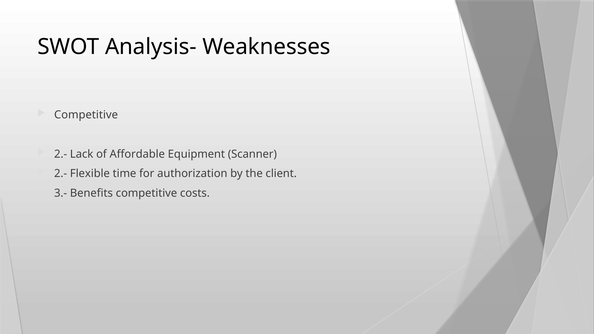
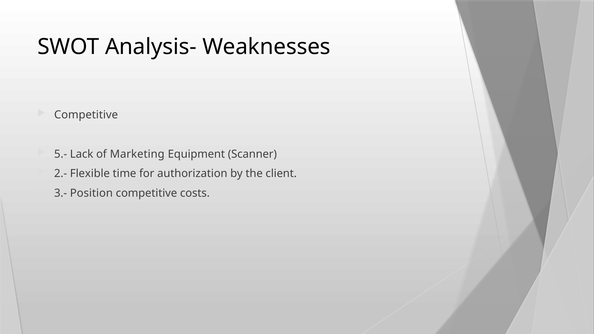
2.- at (61, 154): 2.- -> 5.-
Affordable: Affordable -> Marketing
Benefits: Benefits -> Position
